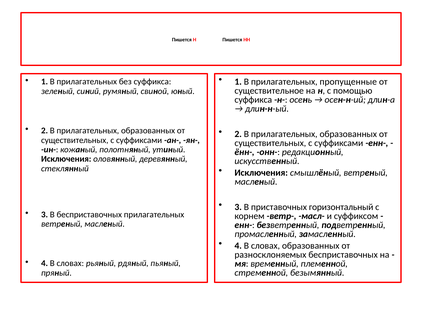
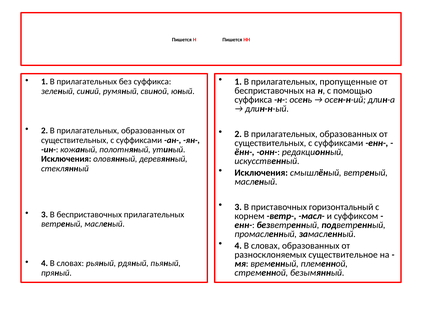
существительное at (269, 91): существительное -> бесприставочных
разносклоняемых бесприставочных: бесприставочных -> существительное
